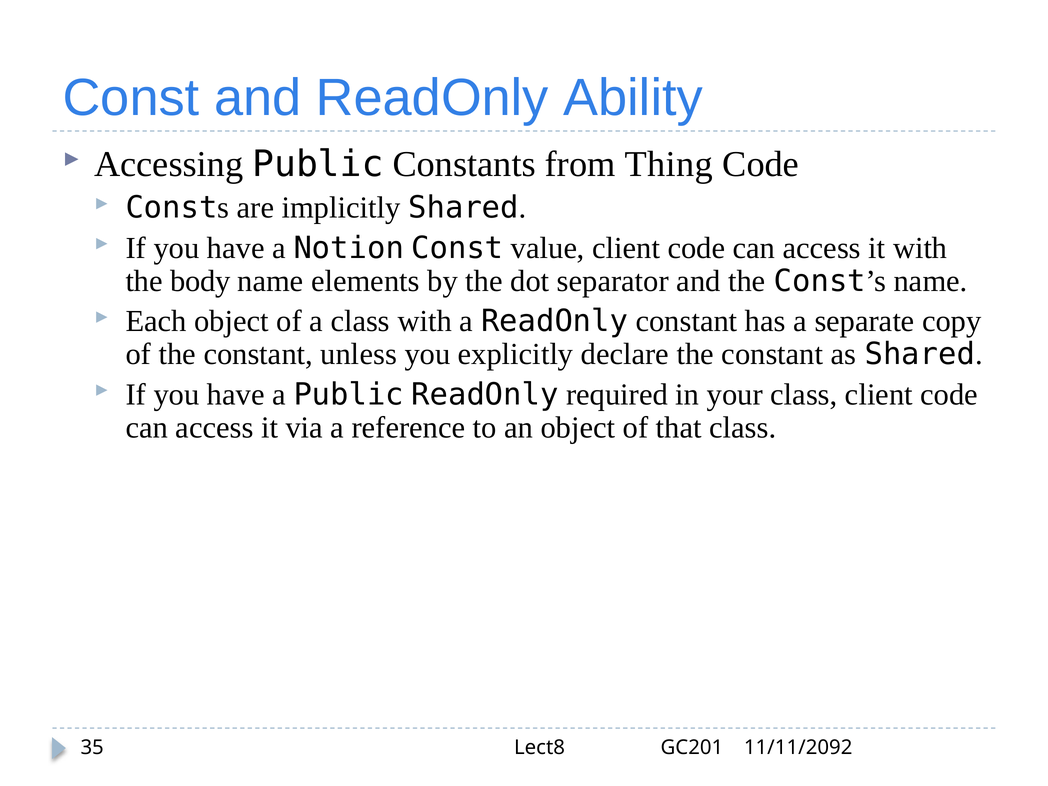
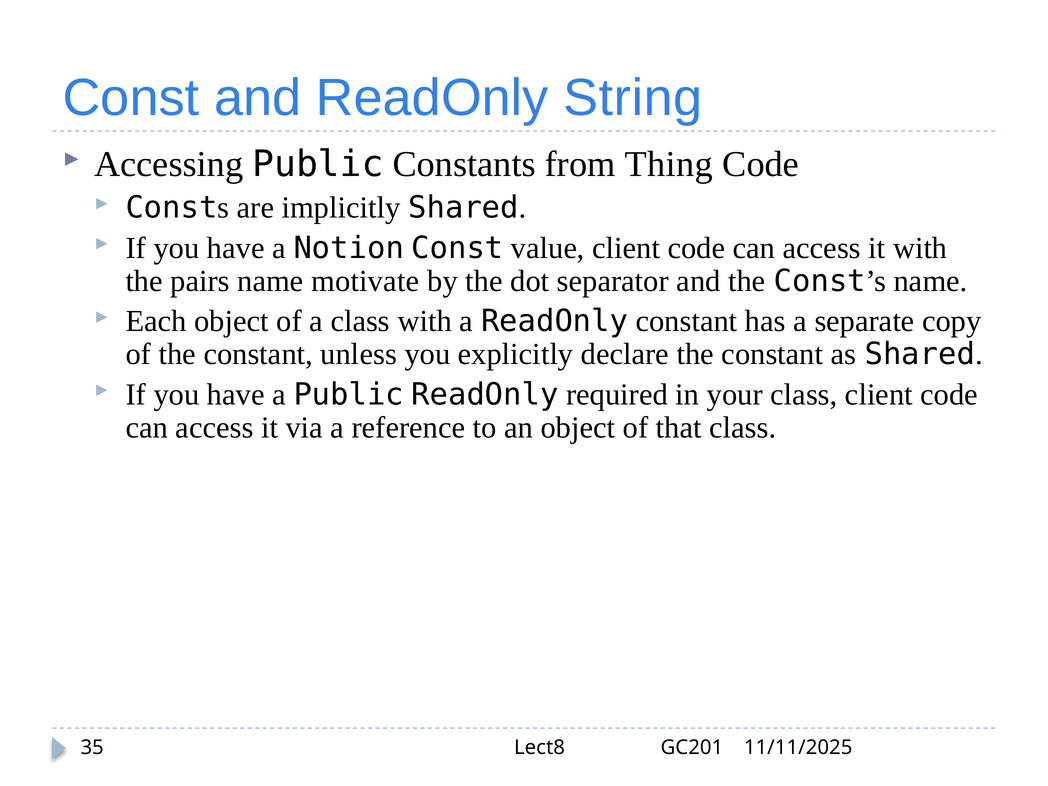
Ability: Ability -> String
body: body -> pairs
elements: elements -> motivate
11/11/2092: 11/11/2092 -> 11/11/2025
